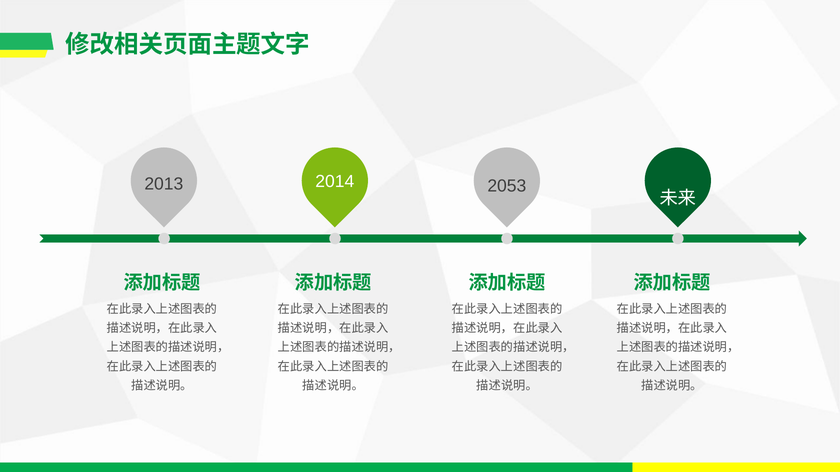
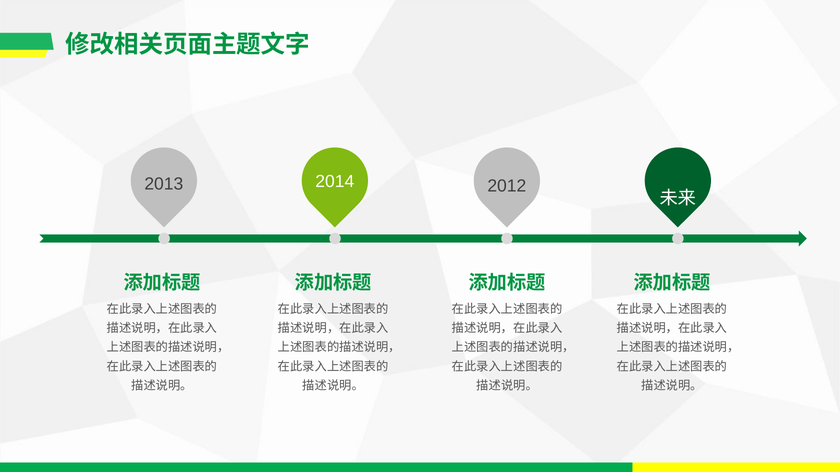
2053: 2053 -> 2012
